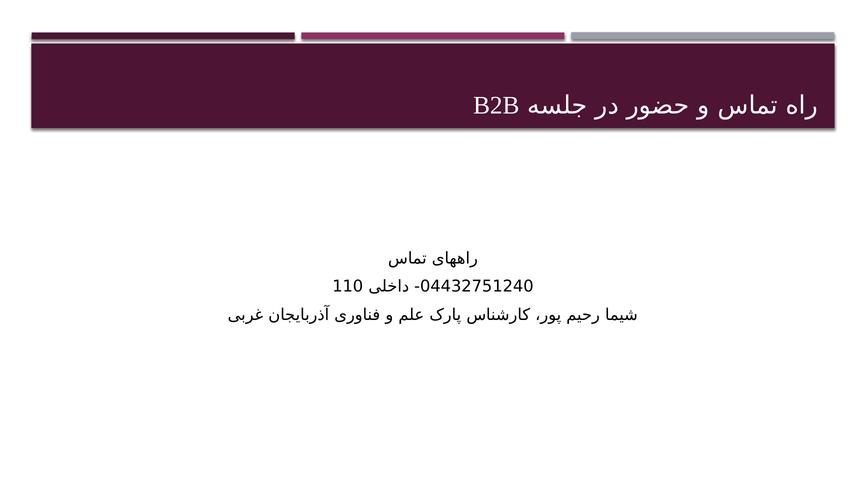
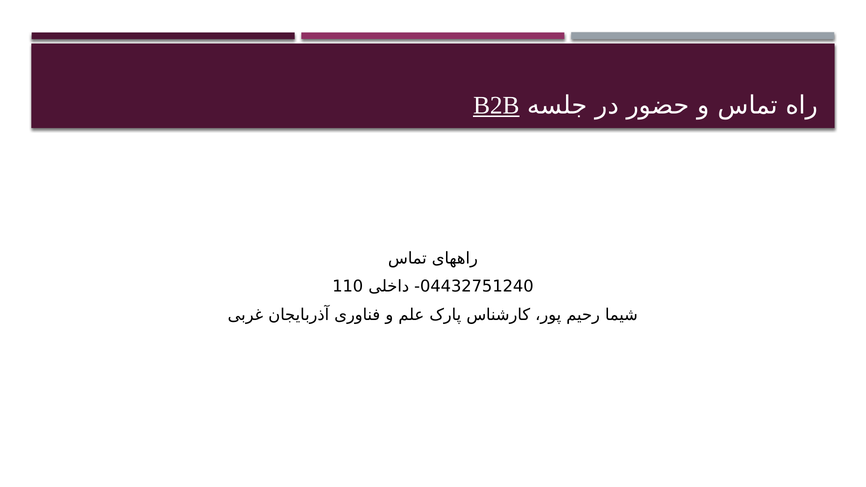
B2B underline: none -> present
